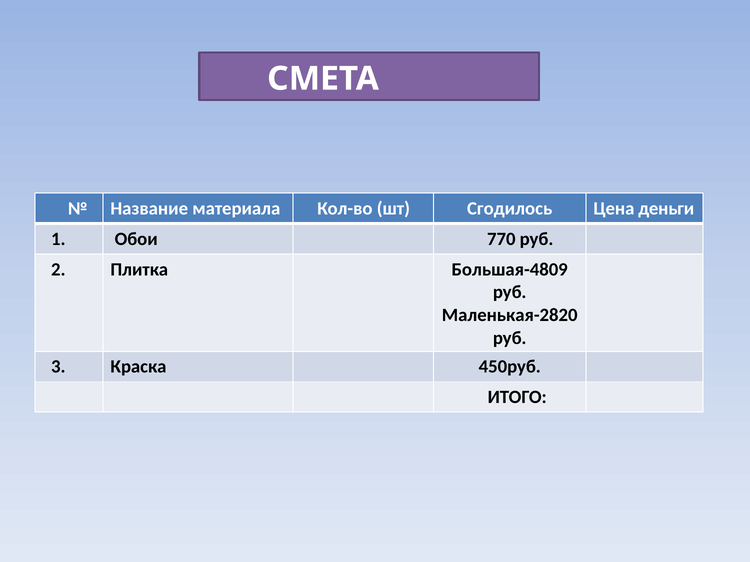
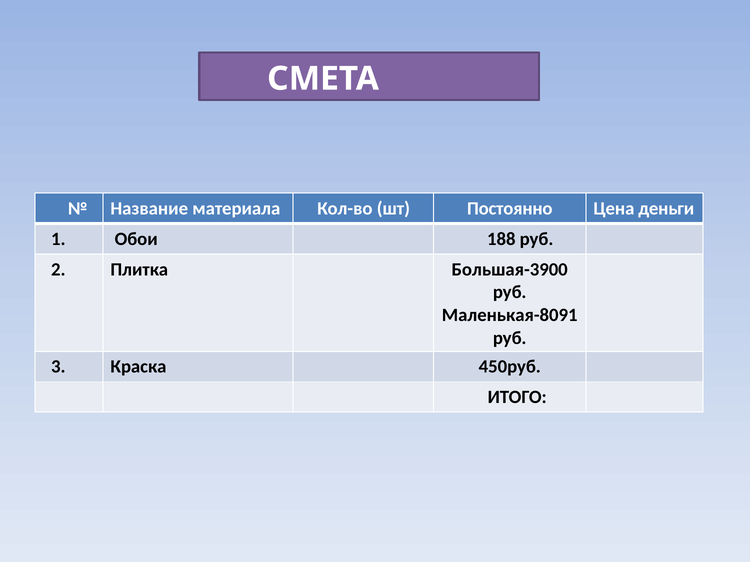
Сгодилось: Сгодилось -> Постоянно
770: 770 -> 188
Большая-4809: Большая-4809 -> Большая-3900
Маленькая-2820: Маленькая-2820 -> Маленькая-8091
